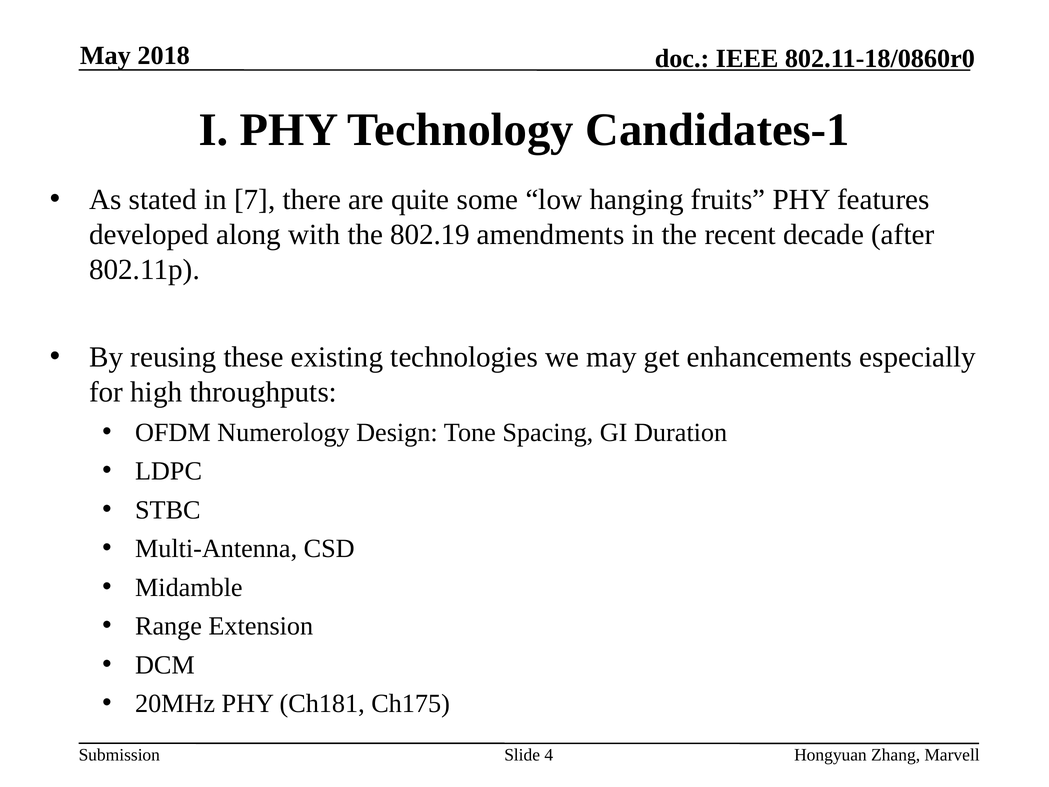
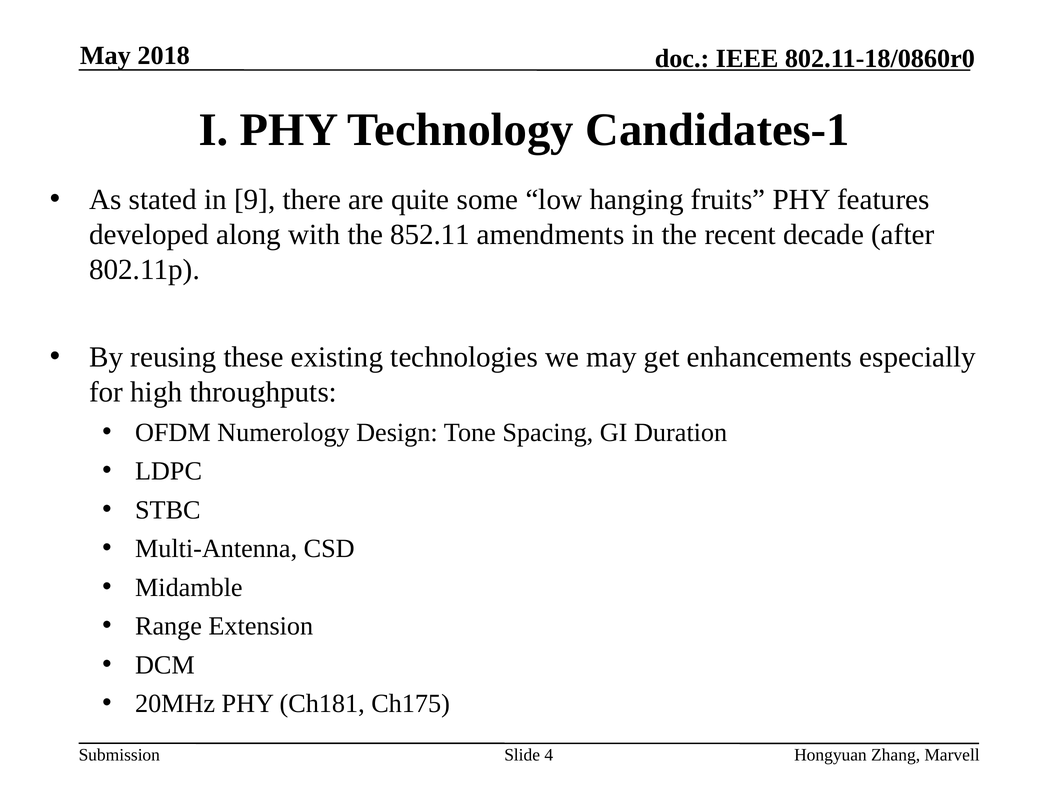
7: 7 -> 9
802.19: 802.19 -> 852.11
